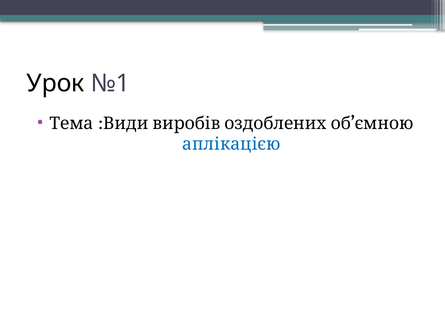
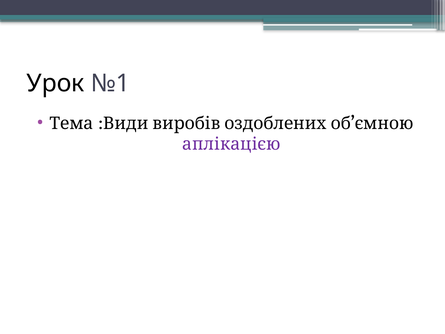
аплікацією colour: blue -> purple
